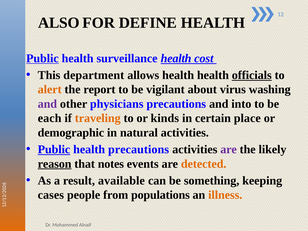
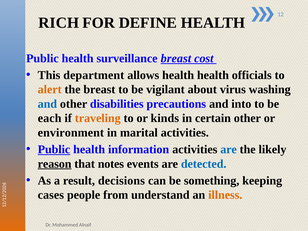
ALSO: ALSO -> RICH
Public at (42, 58) underline: present -> none
surveillance health: health -> breast
officials underline: present -> none
the report: report -> breast
and at (47, 104) colour: purple -> blue
physicians: physicians -> disabilities
certain place: place -> other
demographic: demographic -> environment
natural: natural -> marital
health precautions: precautions -> information
are at (229, 149) colour: purple -> blue
detected colour: orange -> blue
available: available -> decisions
populations: populations -> understand
